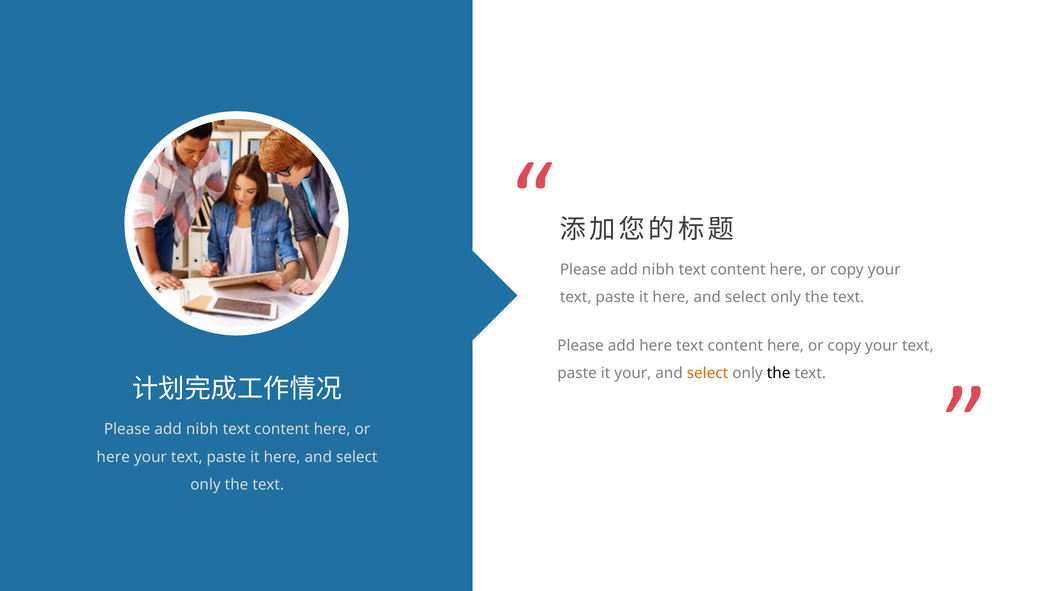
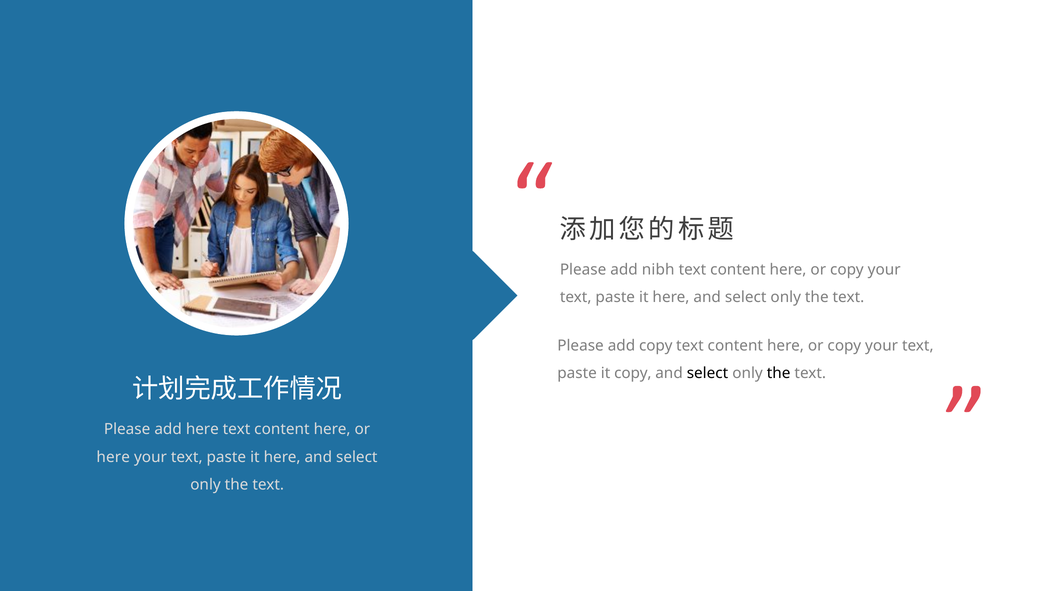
add here: here -> copy
it your: your -> copy
select at (707, 373) colour: orange -> black
nibh at (202, 429): nibh -> here
